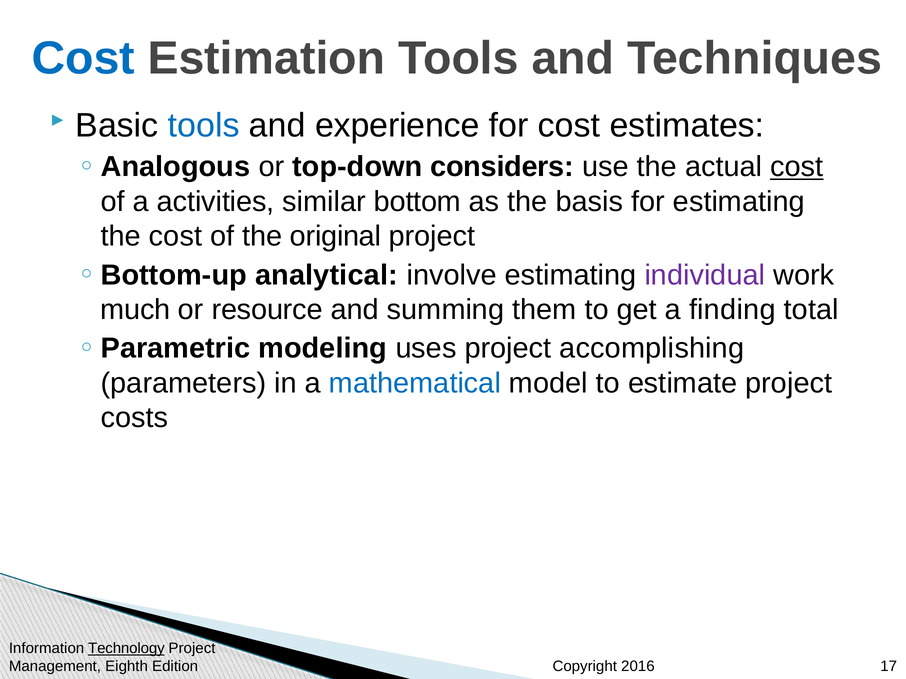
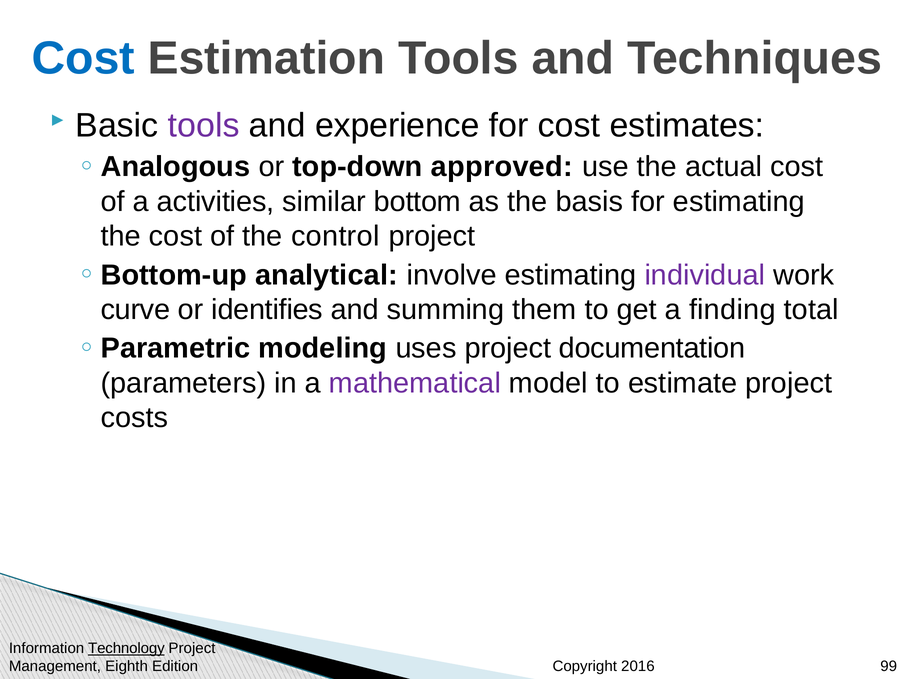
tools at (204, 125) colour: blue -> purple
considers: considers -> approved
cost at (797, 167) underline: present -> none
original: original -> control
much: much -> curve
resource: resource -> identifies
accomplishing: accomplishing -> documentation
mathematical colour: blue -> purple
17: 17 -> 99
